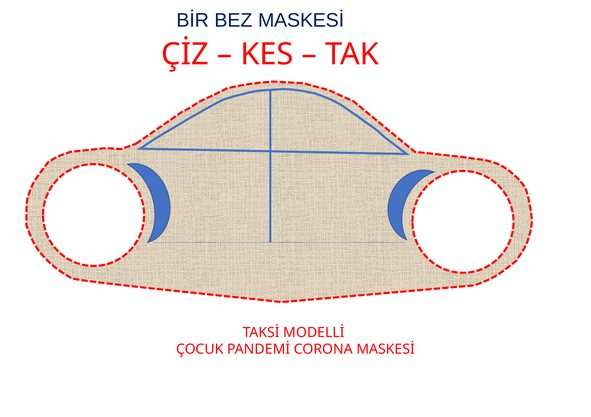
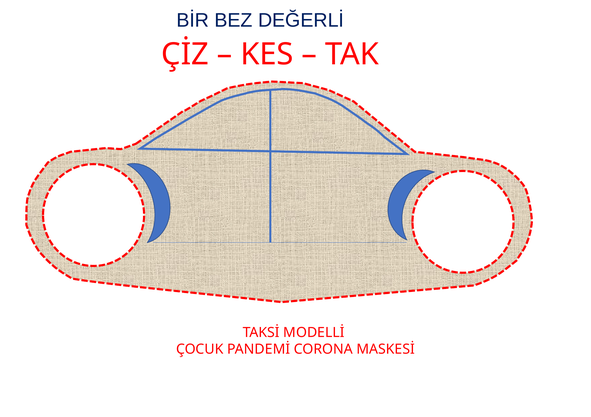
BEZ MASKESİ: MASKESİ -> DEĞERLİ
